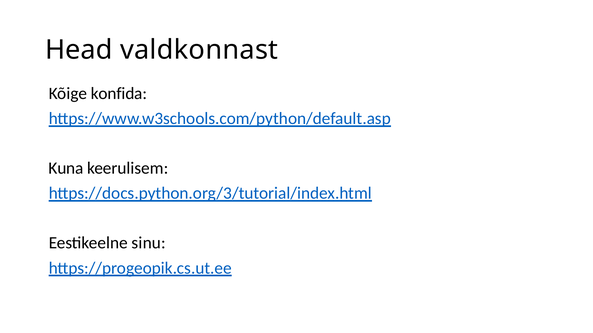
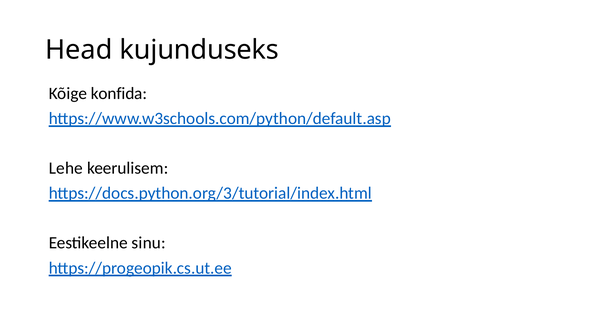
valdkonnast: valdkonnast -> kujunduseks
Kuna: Kuna -> Lehe
